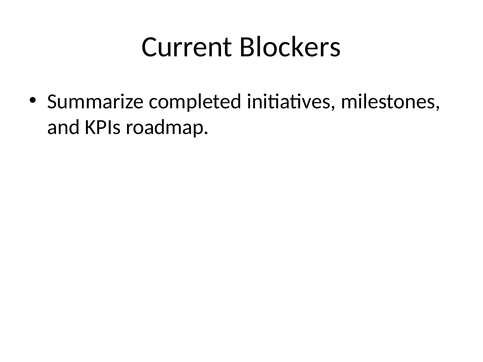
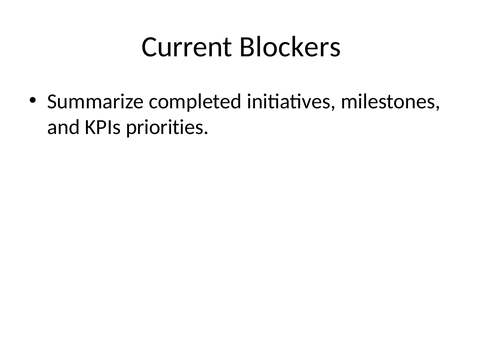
roadmap: roadmap -> priorities
